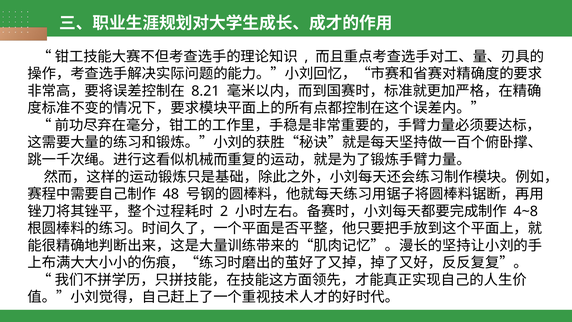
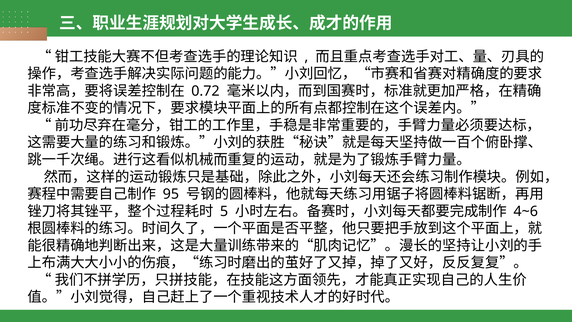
8.21: 8.21 -> 0.72
48: 48 -> 95
2: 2 -> 5
4~8: 4~8 -> 4~6
